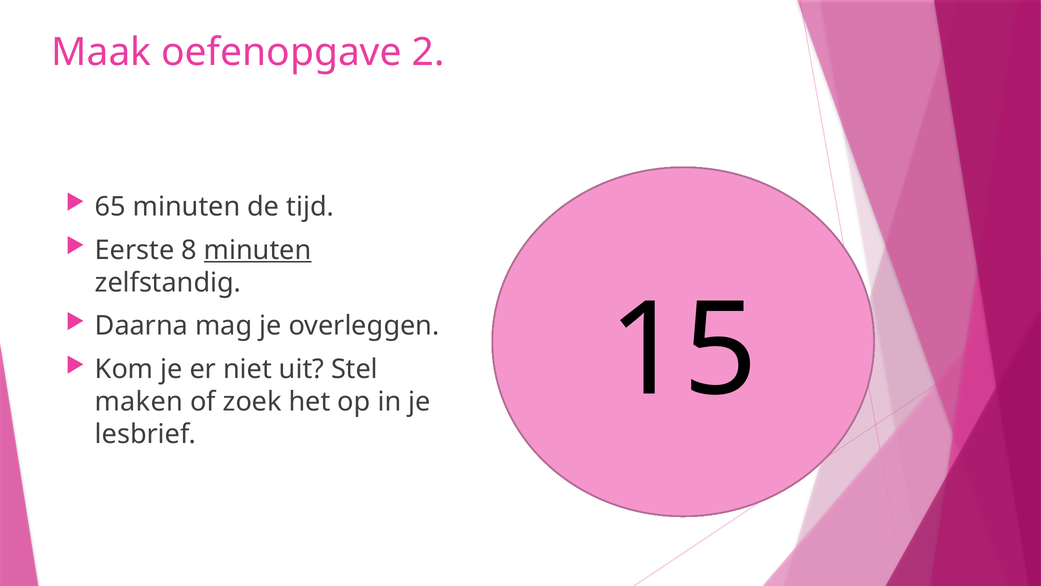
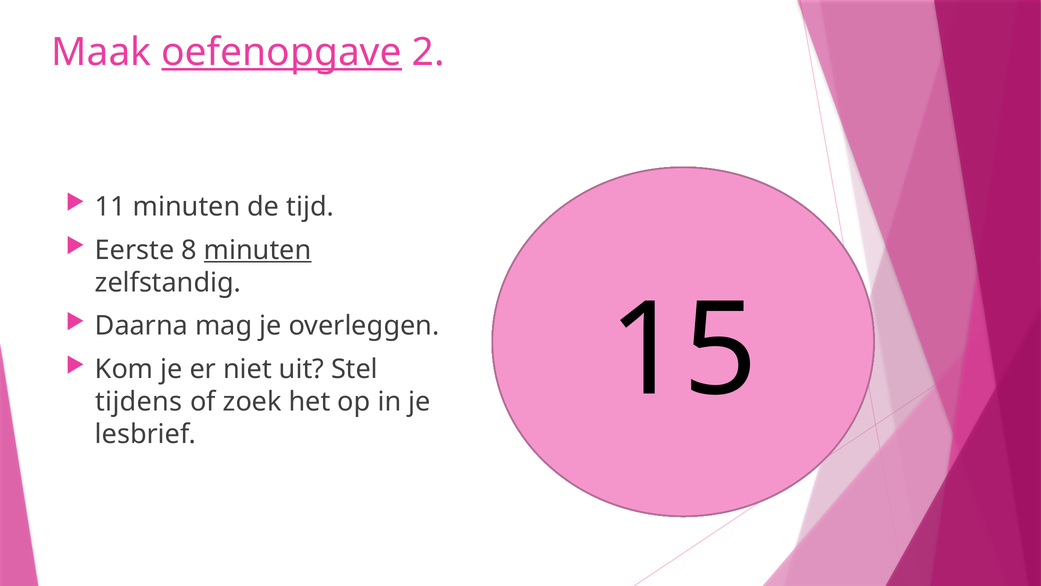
oefenopgave underline: none -> present
65 at (110, 207): 65 -> 11
maken: maken -> tijdens
